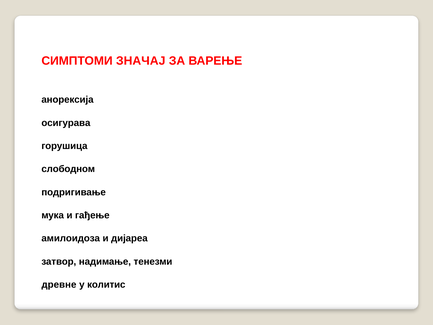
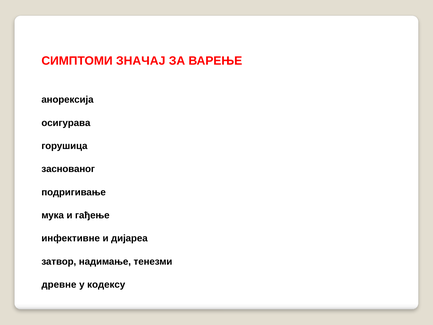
слободном: слободном -> заснованог
амилоидоза: амилоидоза -> инфективне
колитис: колитис -> кодексу
